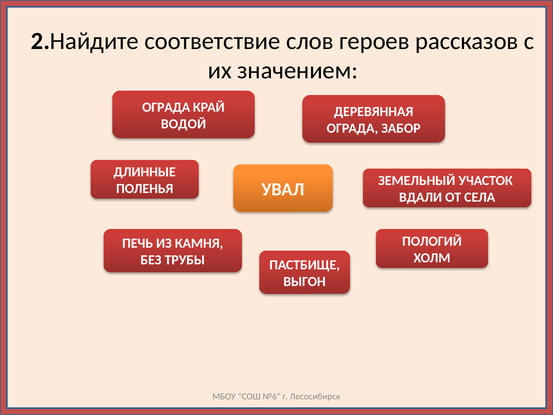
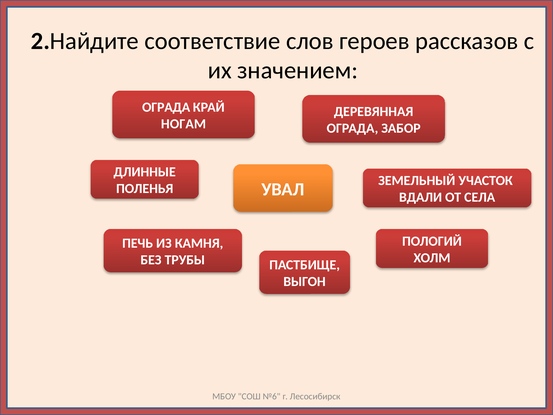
ВОДОЙ: ВОДОЙ -> НОГАМ
